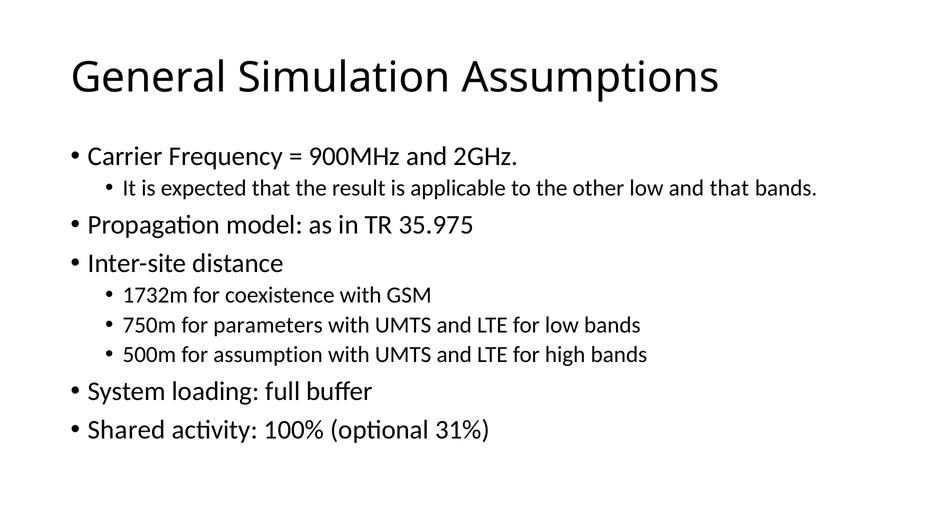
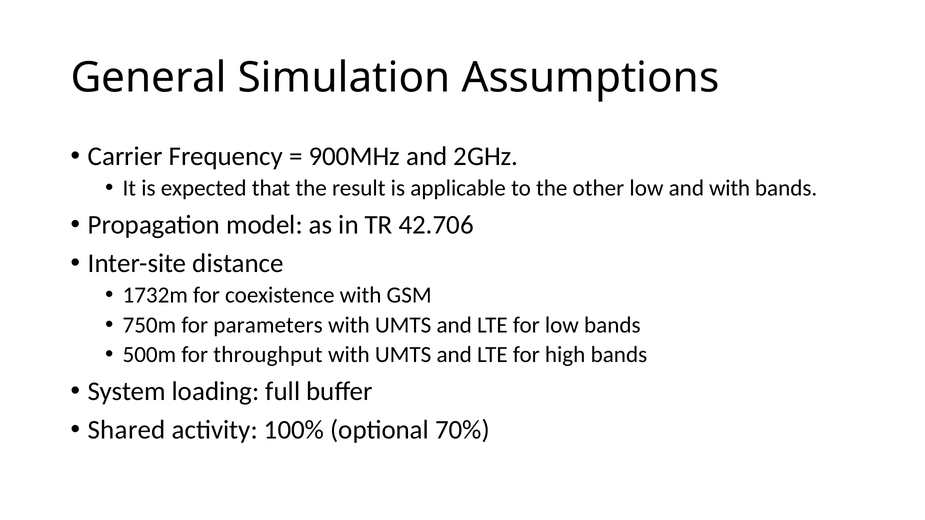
and that: that -> with
35.975: 35.975 -> 42.706
assumption: assumption -> throughput
31%: 31% -> 70%
